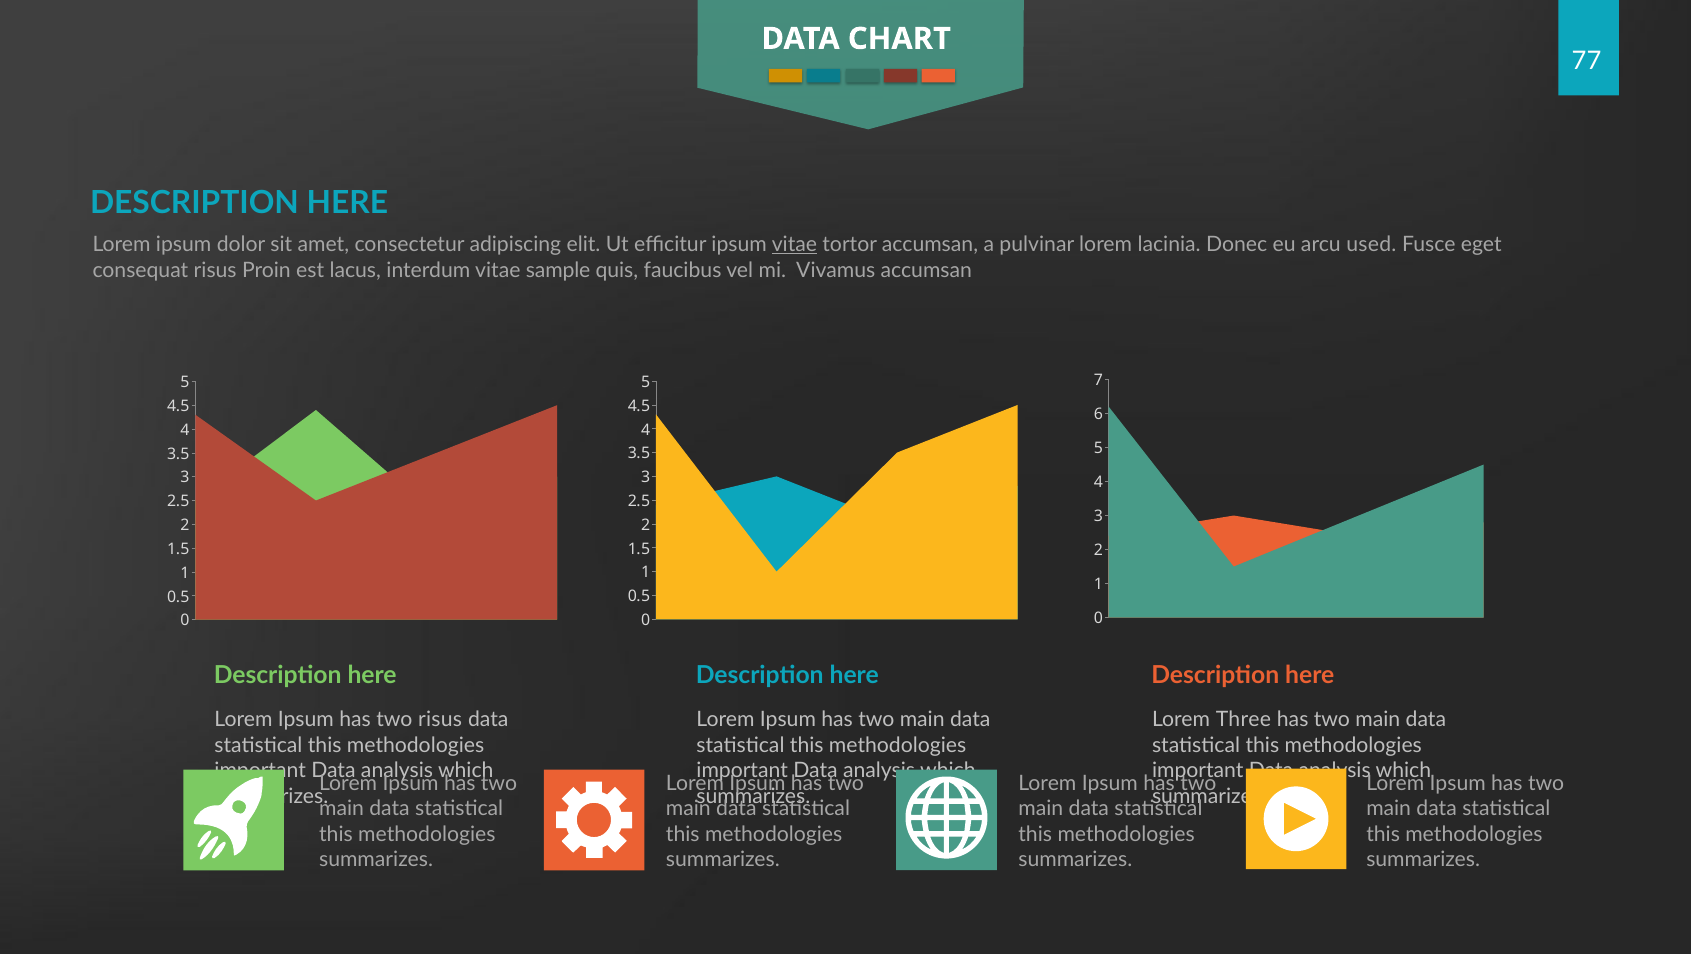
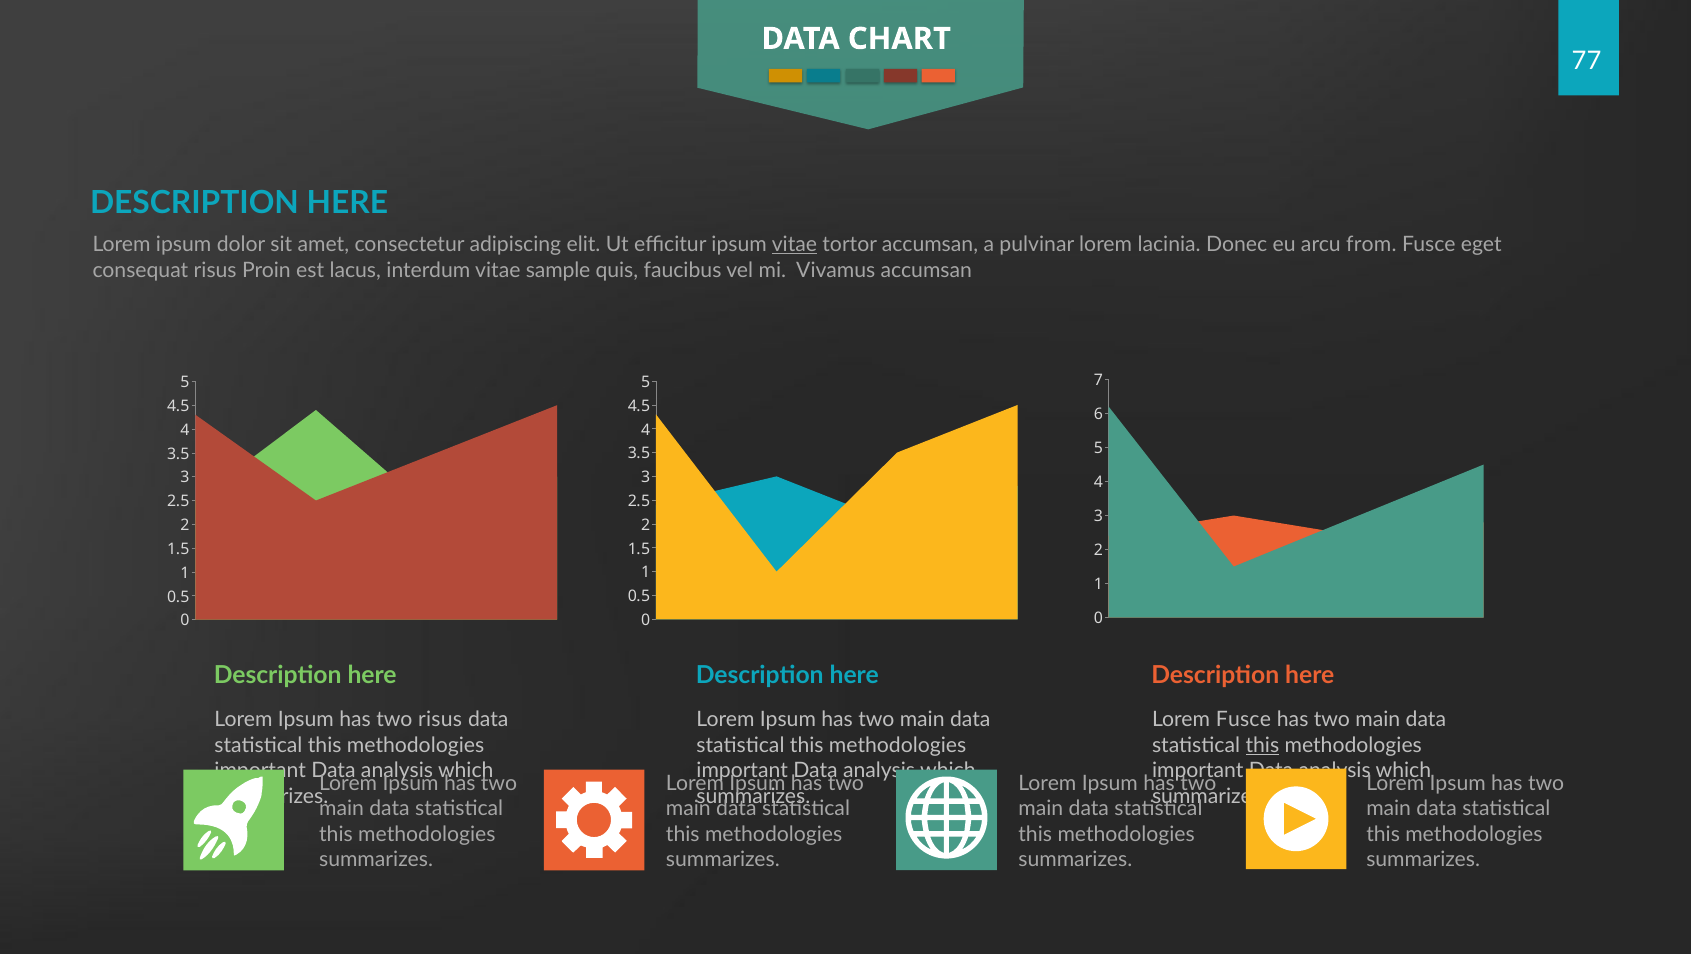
used: used -> from
Lorem Three: Three -> Fusce
this at (1262, 745) underline: none -> present
